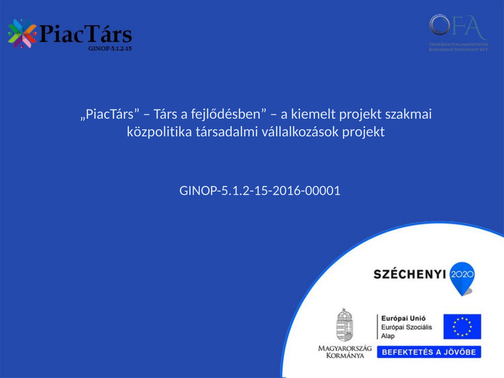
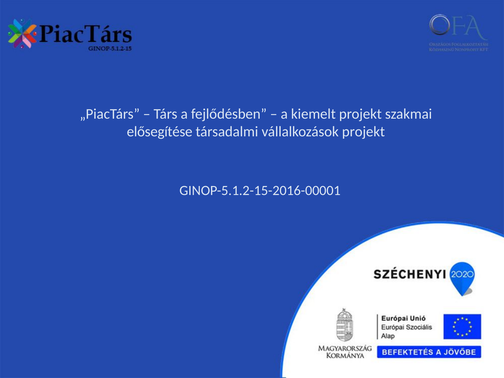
közpolitika: közpolitika -> elősegítése
